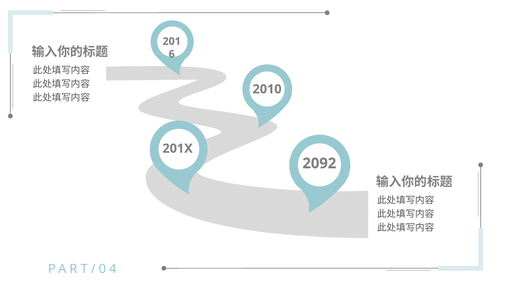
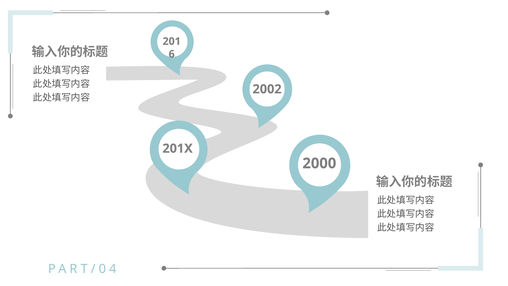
2010: 2010 -> 2002
2092: 2092 -> 2000
